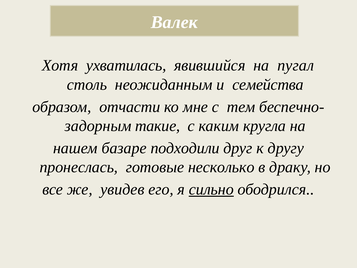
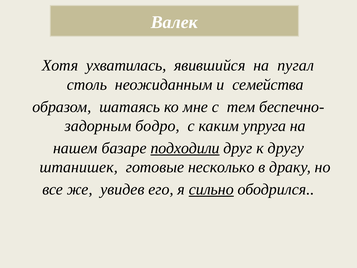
отчасти: отчасти -> шатаясь
такие: такие -> бодро
кругла: кругла -> упруга
подходили underline: none -> present
пронеслась: пронеслась -> штанишек
